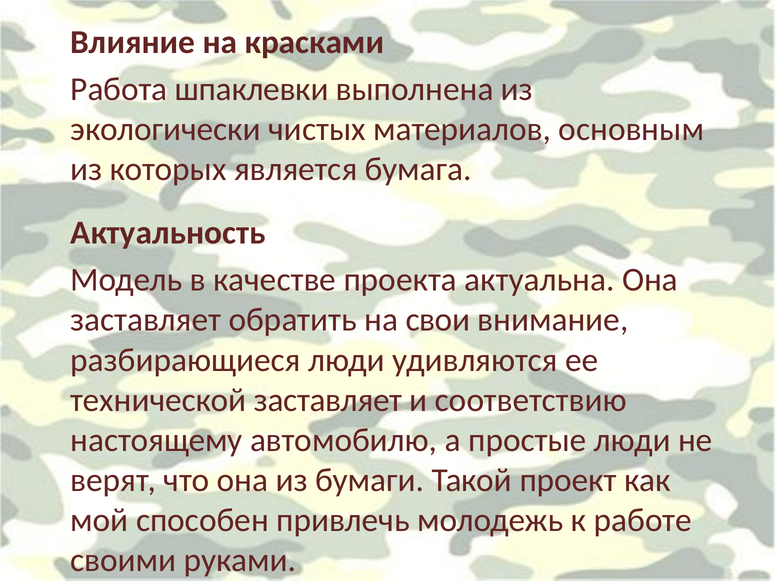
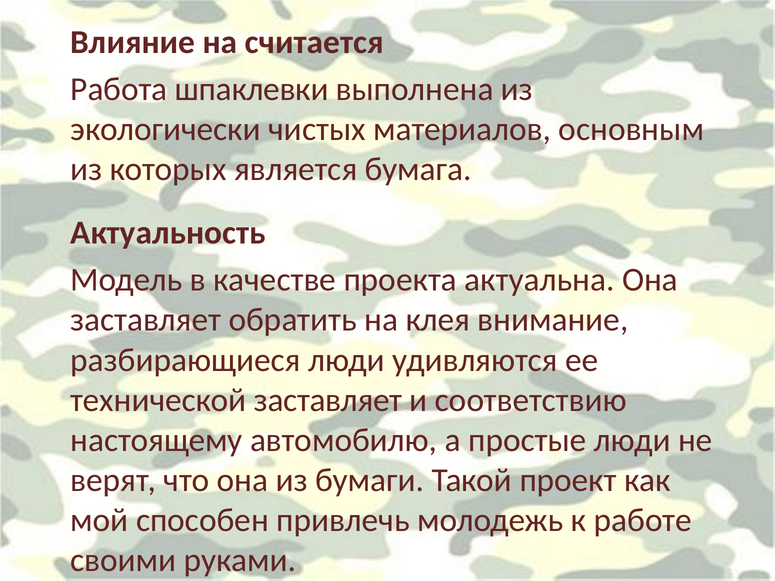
красками: красками -> считается
свои: свои -> клея
